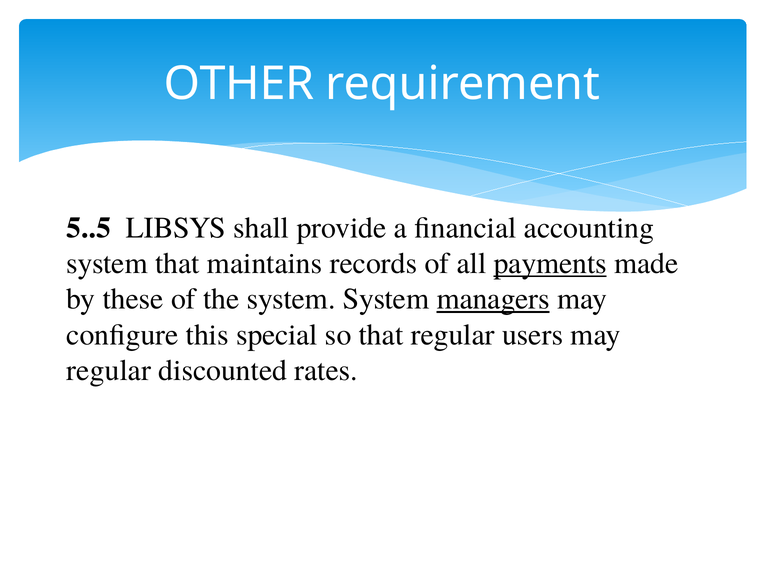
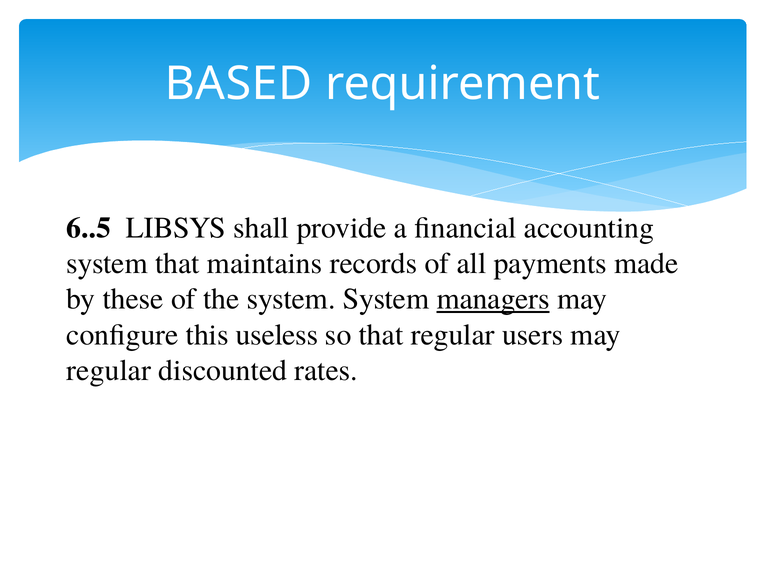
OTHER: OTHER -> BASED
5..5: 5..5 -> 6..5
payments underline: present -> none
special: special -> useless
